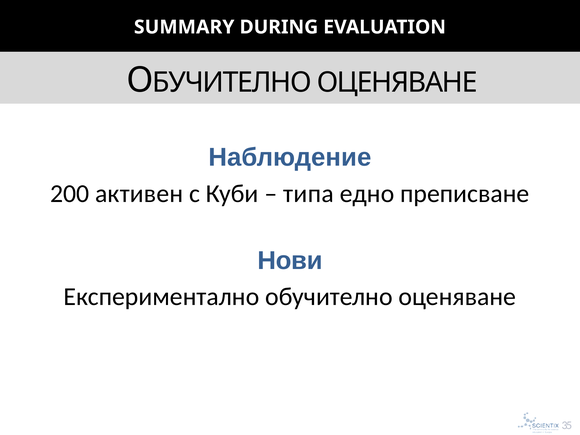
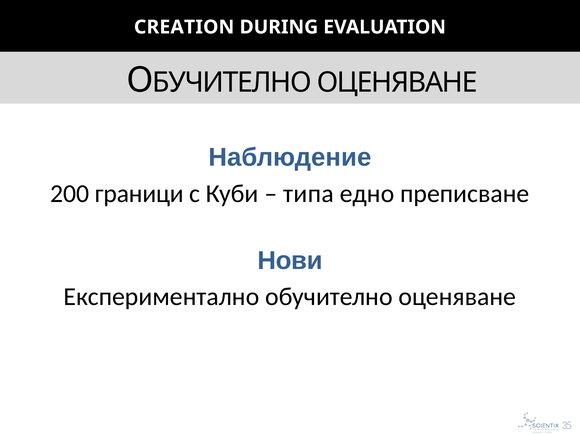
SUMMARY: SUMMARY -> CREATION
активен: активен -> граници
